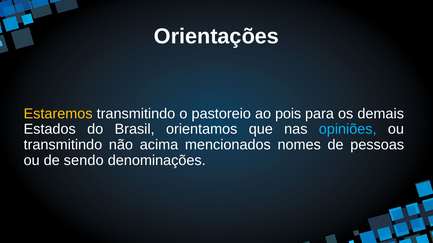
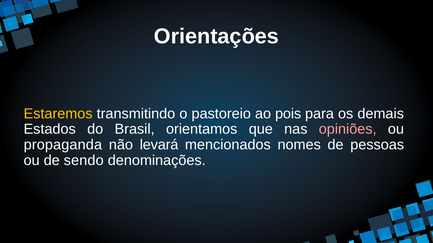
opiniões colour: light blue -> pink
transmitindo at (63, 145): transmitindo -> propaganda
acima: acima -> levará
